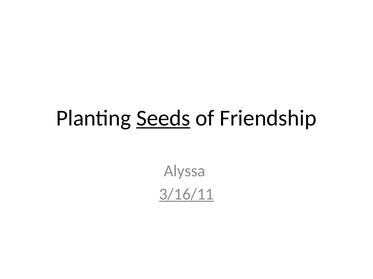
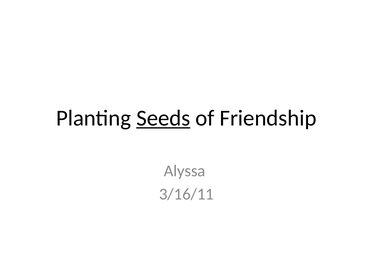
3/16/11 underline: present -> none
